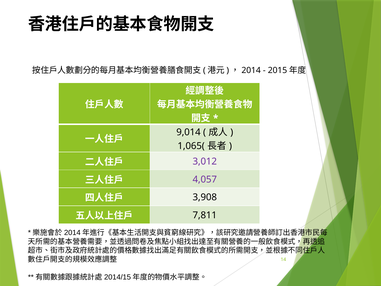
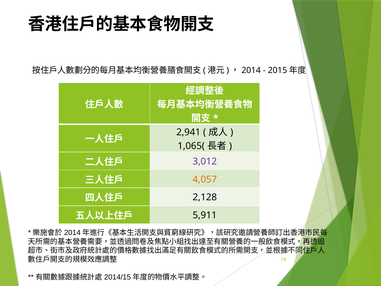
9,014: 9,014 -> 2,941
4,057 colour: purple -> orange
3,908: 3,908 -> 2,128
7,811: 7,811 -> 5,911
